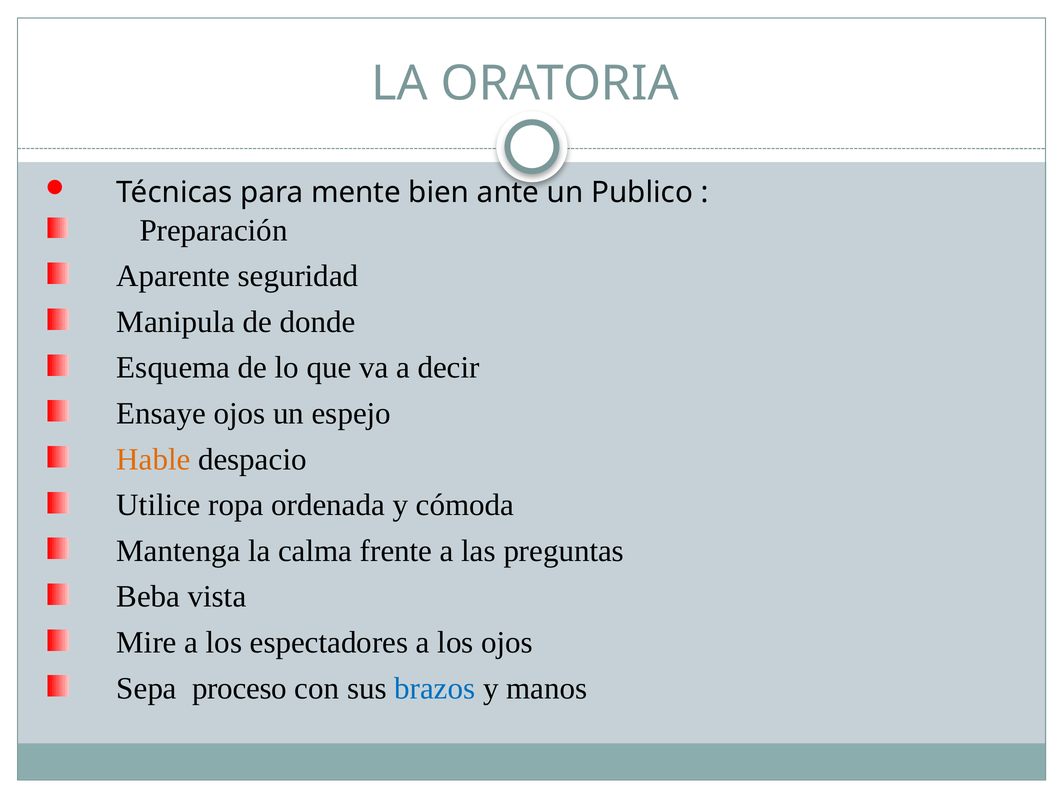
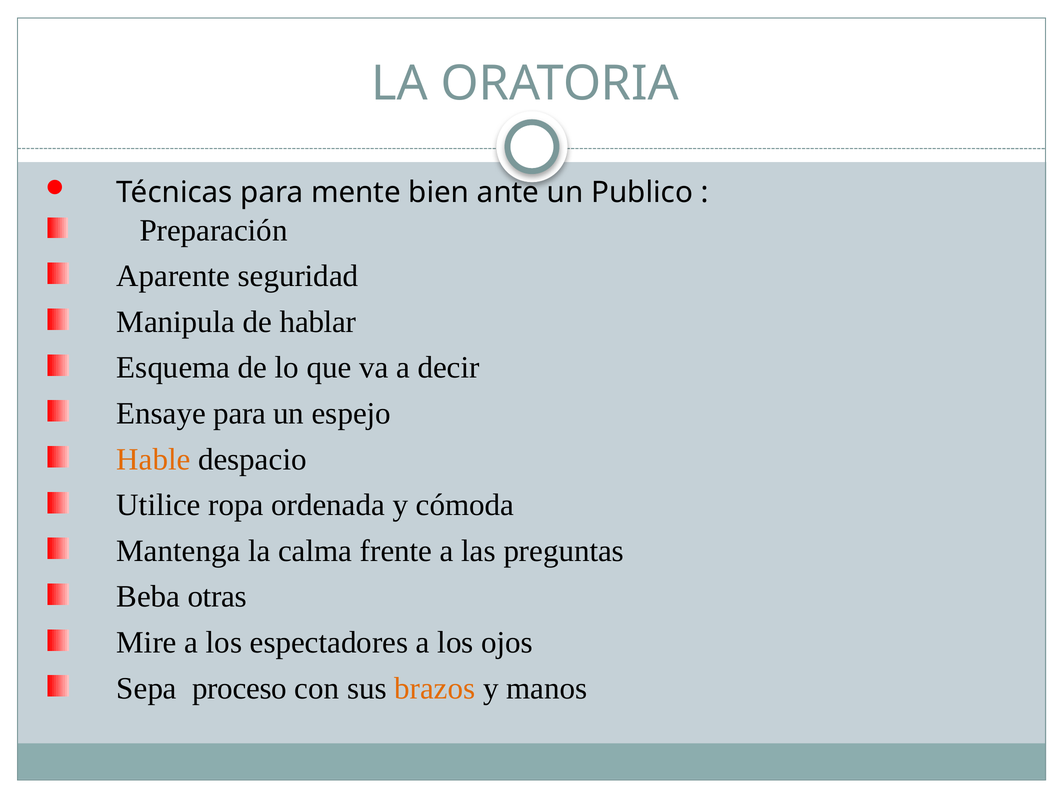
donde: donde -> hablar
Ensaye ojos: ojos -> para
vista: vista -> otras
brazos colour: blue -> orange
